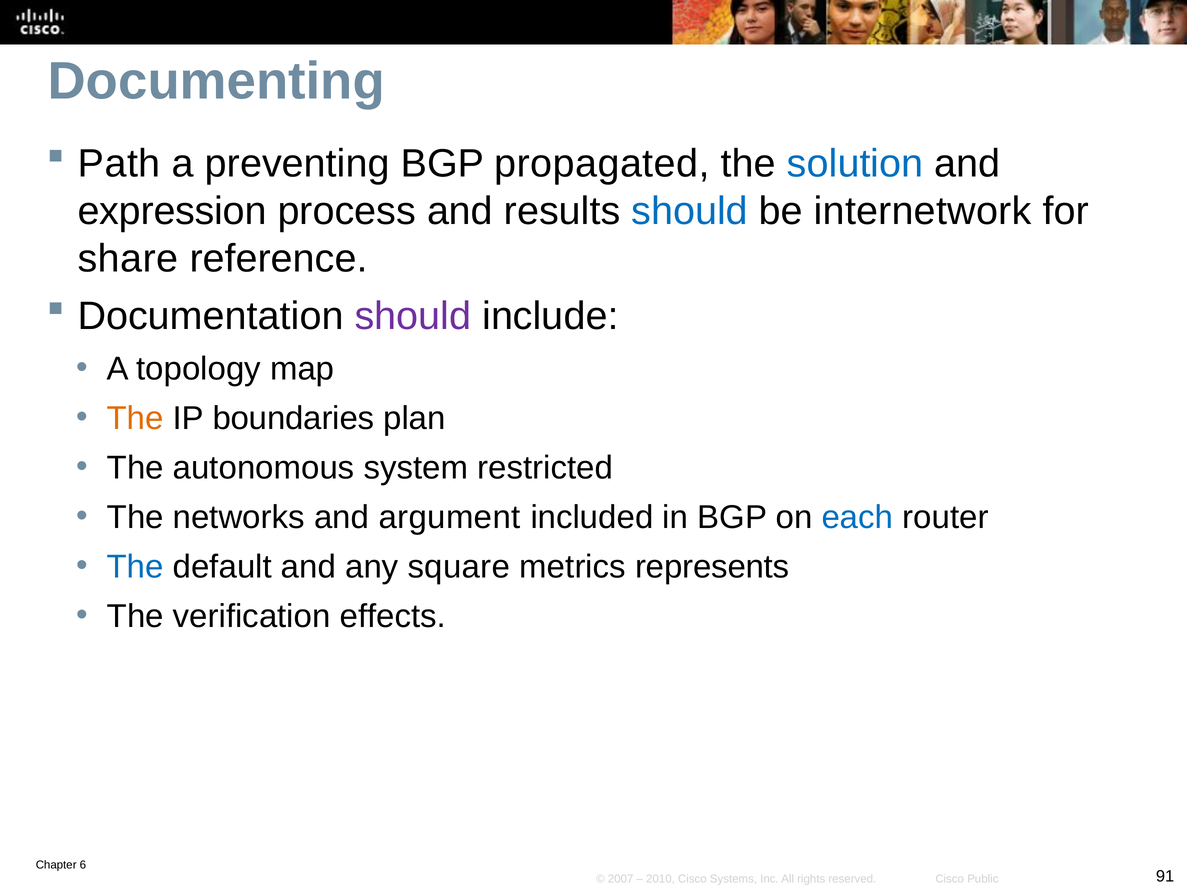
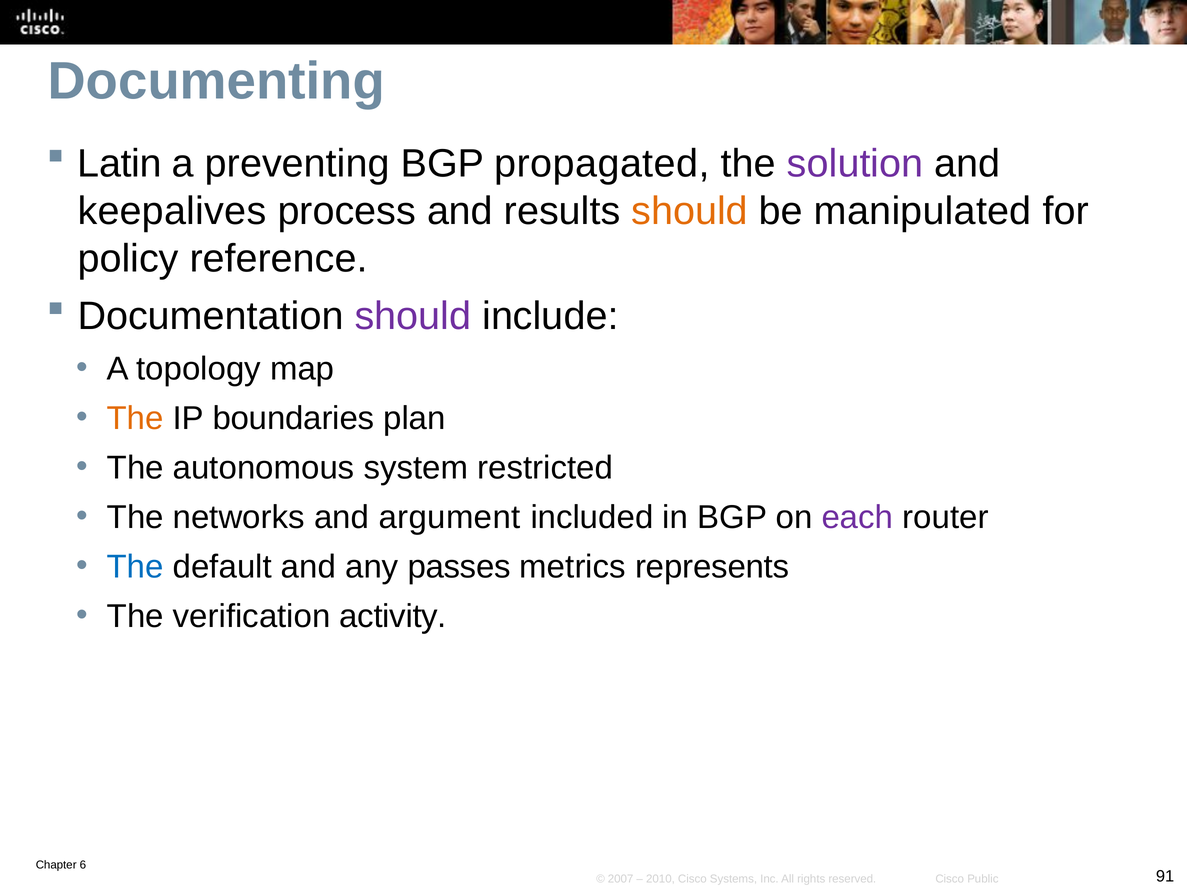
Path: Path -> Latin
solution colour: blue -> purple
expression: expression -> keepalives
should at (690, 211) colour: blue -> orange
internetwork: internetwork -> manipulated
share: share -> policy
each colour: blue -> purple
square: square -> passes
effects: effects -> activity
